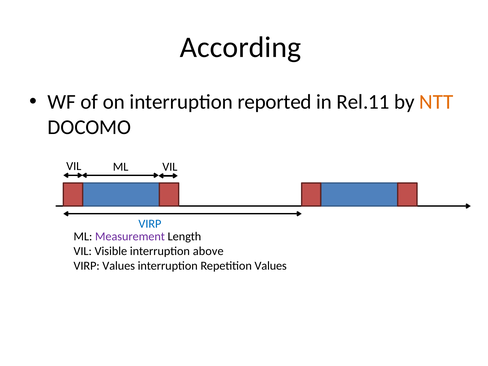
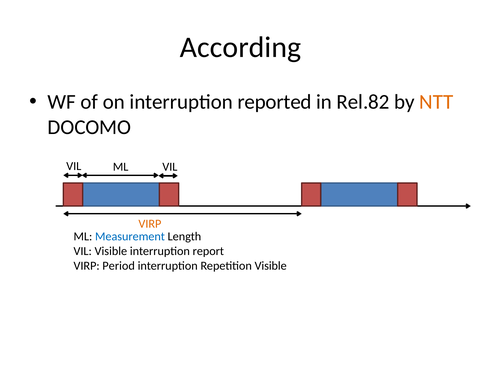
Rel.11: Rel.11 -> Rel.82
VIRP at (150, 224) colour: blue -> orange
Measurement colour: purple -> blue
above: above -> report
VIRP Values: Values -> Period
Repetition Values: Values -> Visible
